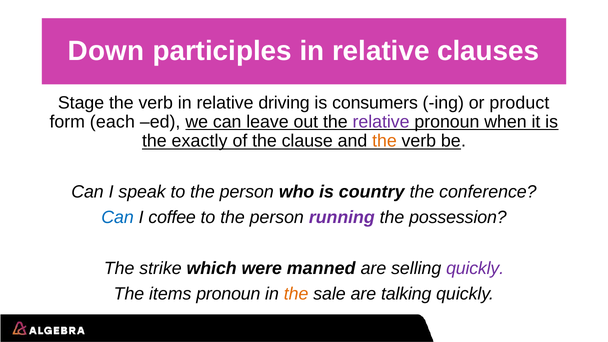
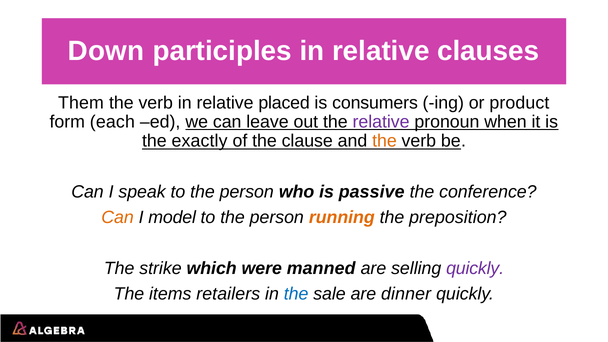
Stage: Stage -> Them
driving: driving -> placed
country: country -> passive
Can at (118, 218) colour: blue -> orange
coffee: coffee -> model
running colour: purple -> orange
possession: possession -> preposition
items pronoun: pronoun -> retailers
the at (296, 294) colour: orange -> blue
talking: talking -> dinner
